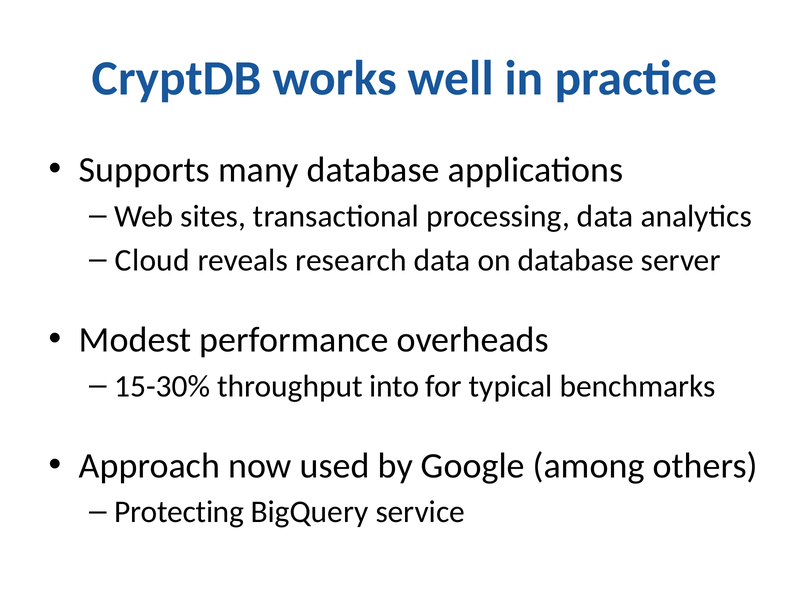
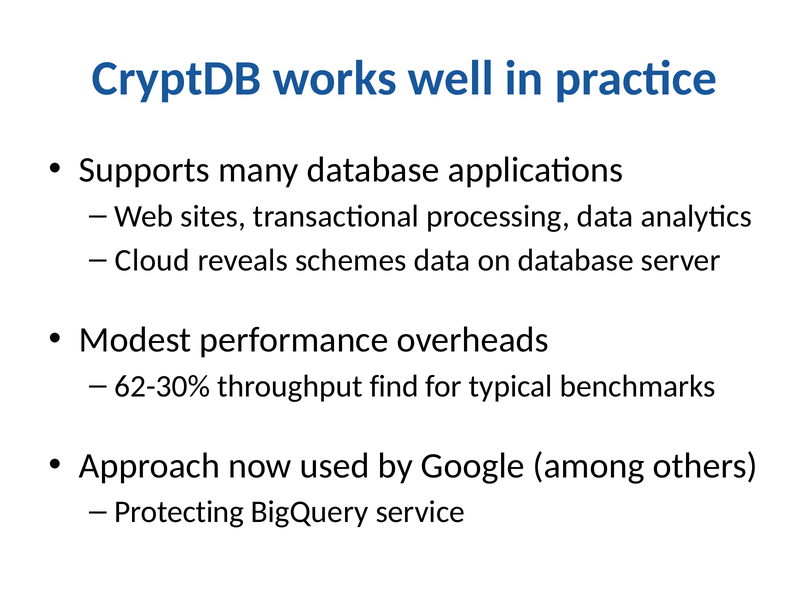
research: research -> schemes
15-30%: 15-30% -> 62-30%
into: into -> find
